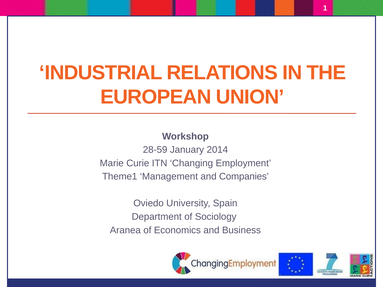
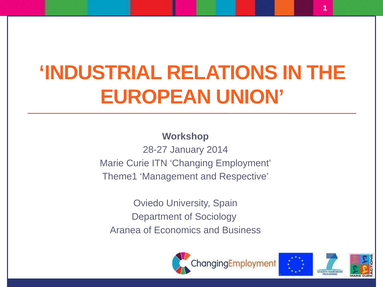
28-59: 28-59 -> 28-27
Companies: Companies -> Respective
